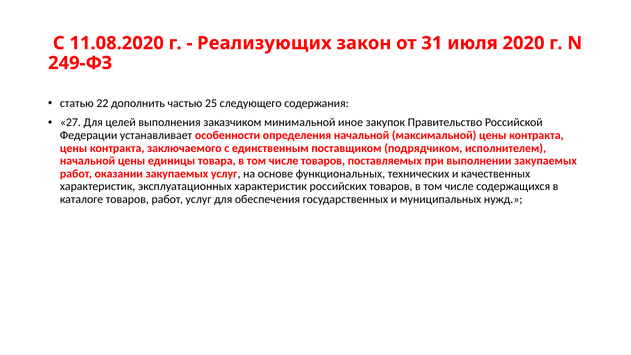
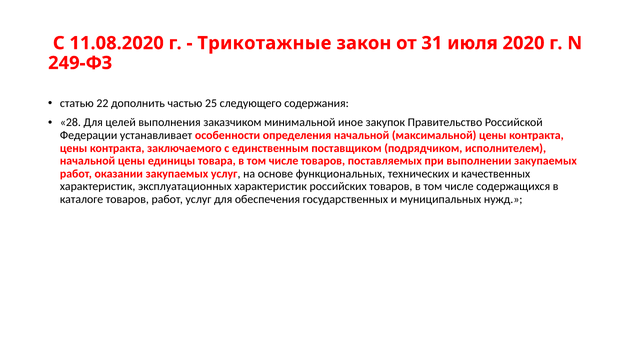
Реализующих: Реализующих -> Трикотажные
27: 27 -> 28
